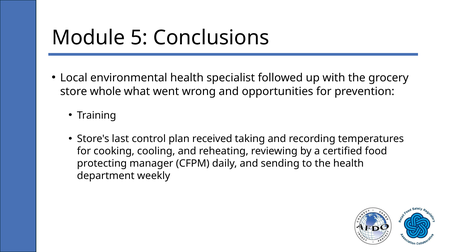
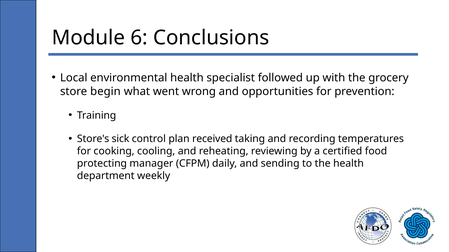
5: 5 -> 6
whole: whole -> begin
last: last -> sick
